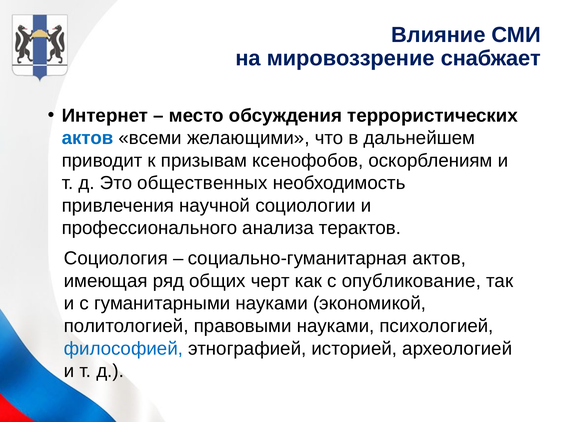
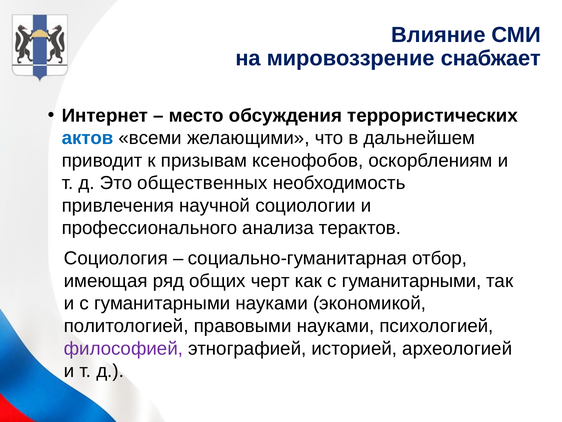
социально-гуманитарная актов: актов -> отбор
как с опубликование: опубликование -> гуманитарными
философией colour: blue -> purple
